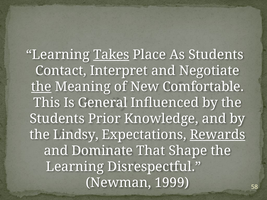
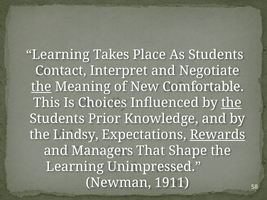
Takes underline: present -> none
General: General -> Choices
the at (231, 103) underline: none -> present
Dominate: Dominate -> Managers
Disrespectful: Disrespectful -> Unimpressed
1999: 1999 -> 1911
